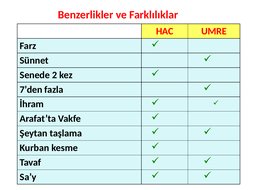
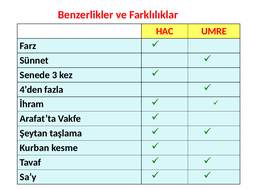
2: 2 -> 3
7’den: 7’den -> 4’den
